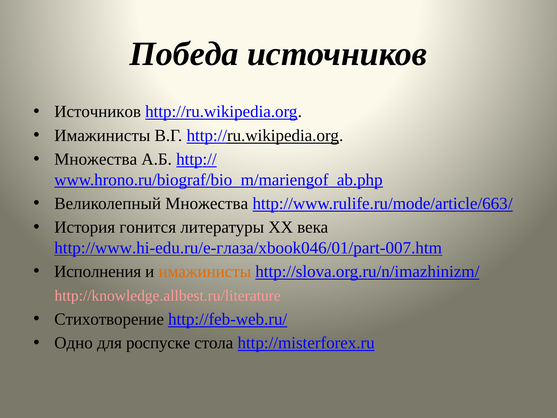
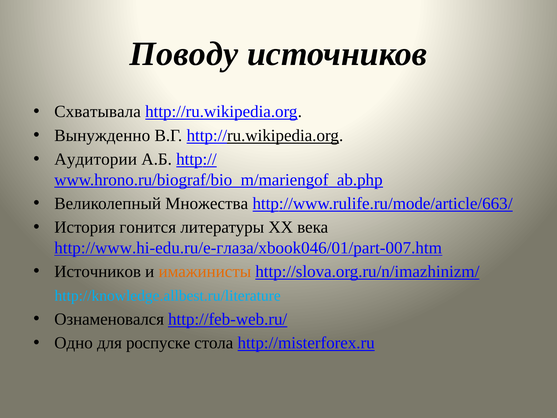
Победа: Победа -> Поводу
Источников at (98, 112): Источников -> Схватывала
Имажинисты at (102, 135): Имажинисты -> Вынужденно
Множества at (96, 159): Множества -> Аудитории
Исполнения at (98, 271): Исполнения -> Источников
http://knowledge.allbest.ru/literature colour: pink -> light blue
Стихотворение: Стихотворение -> Ознаменовался
